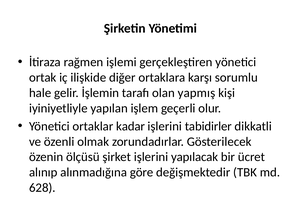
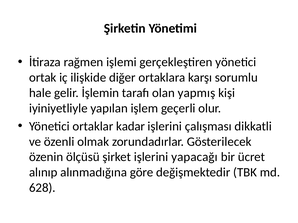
tabidirler: tabidirler -> çalışması
yapılacak: yapılacak -> yapacağı
